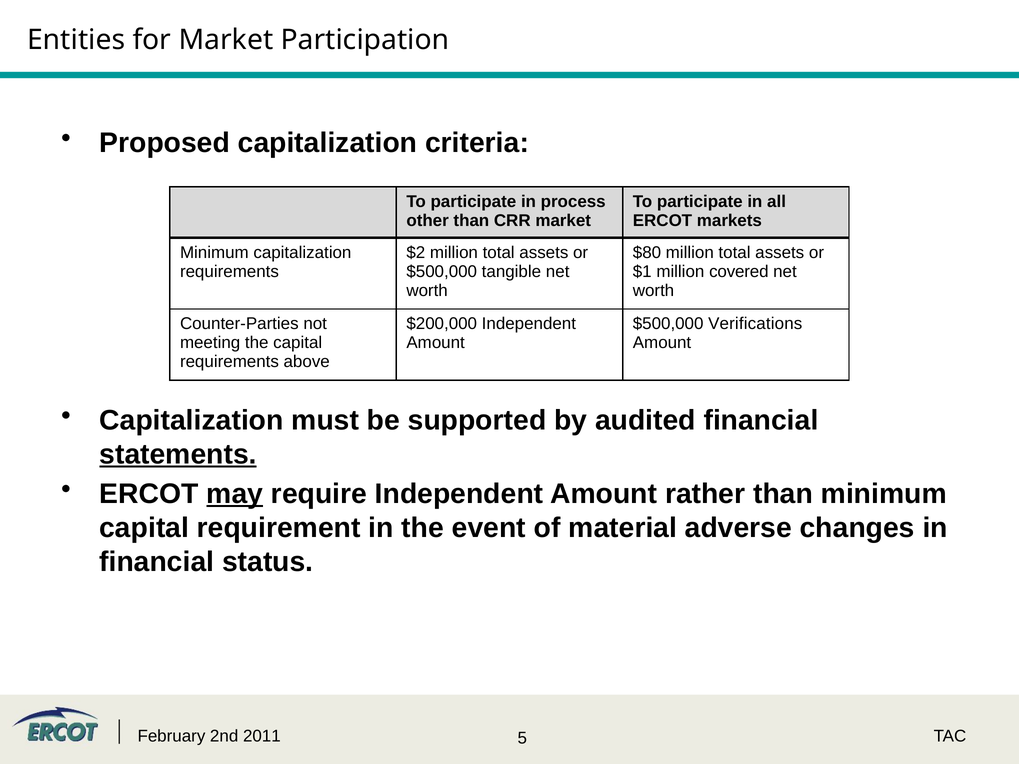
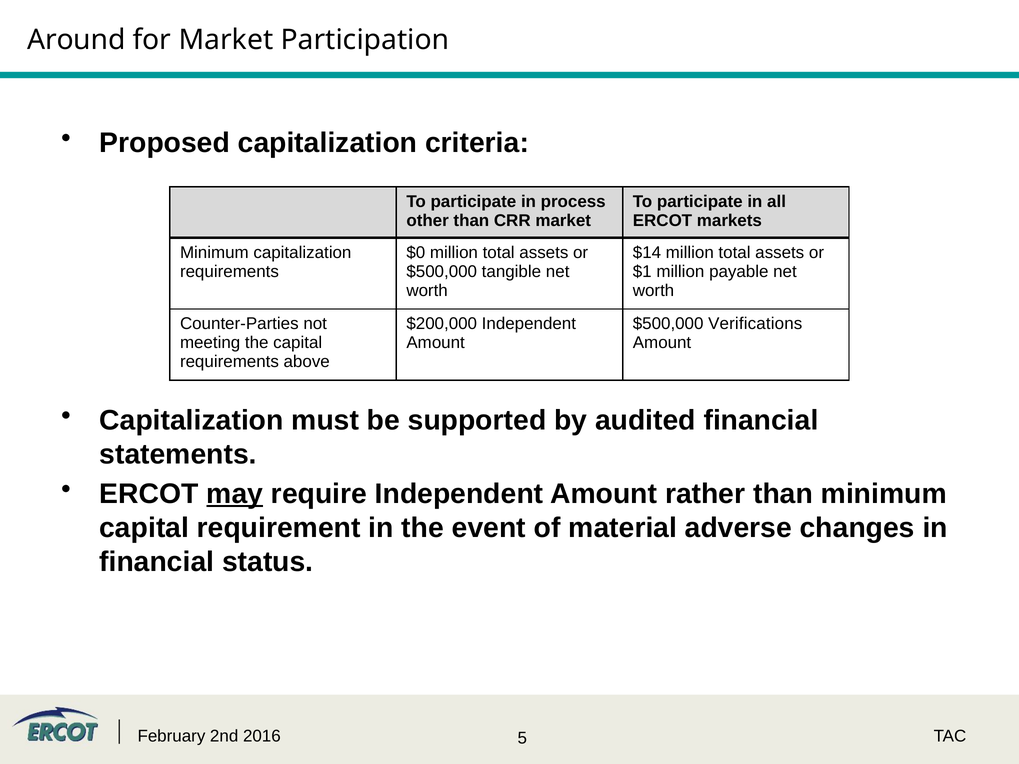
Entities: Entities -> Around
$2: $2 -> $0
$80: $80 -> $14
covered: covered -> payable
statements underline: present -> none
2011: 2011 -> 2016
